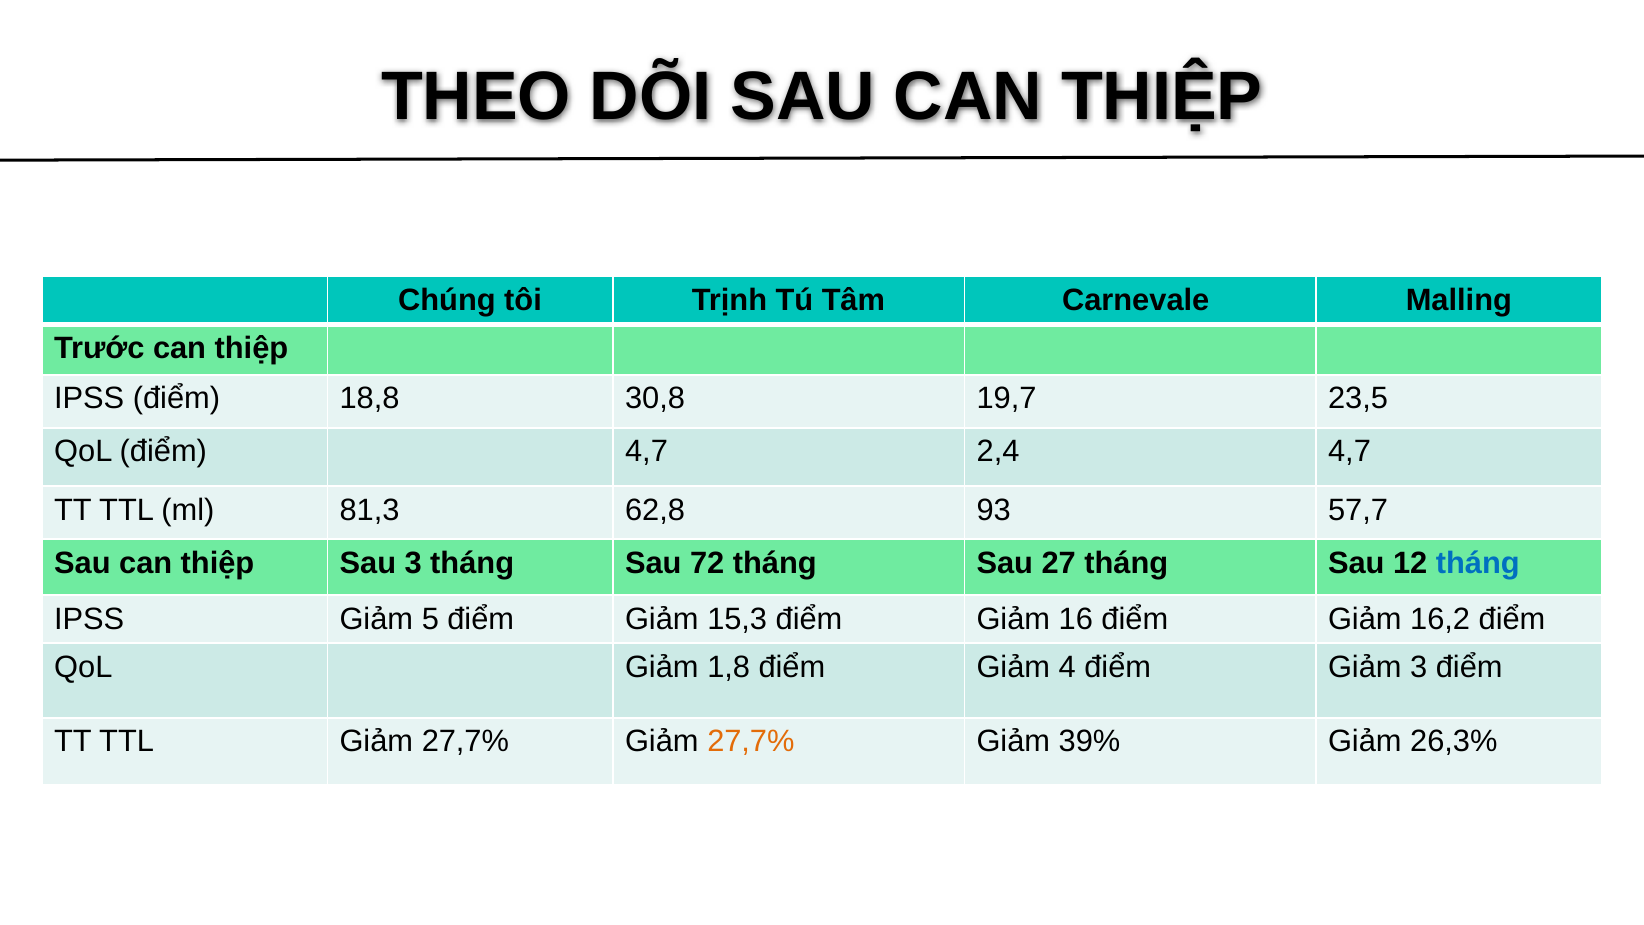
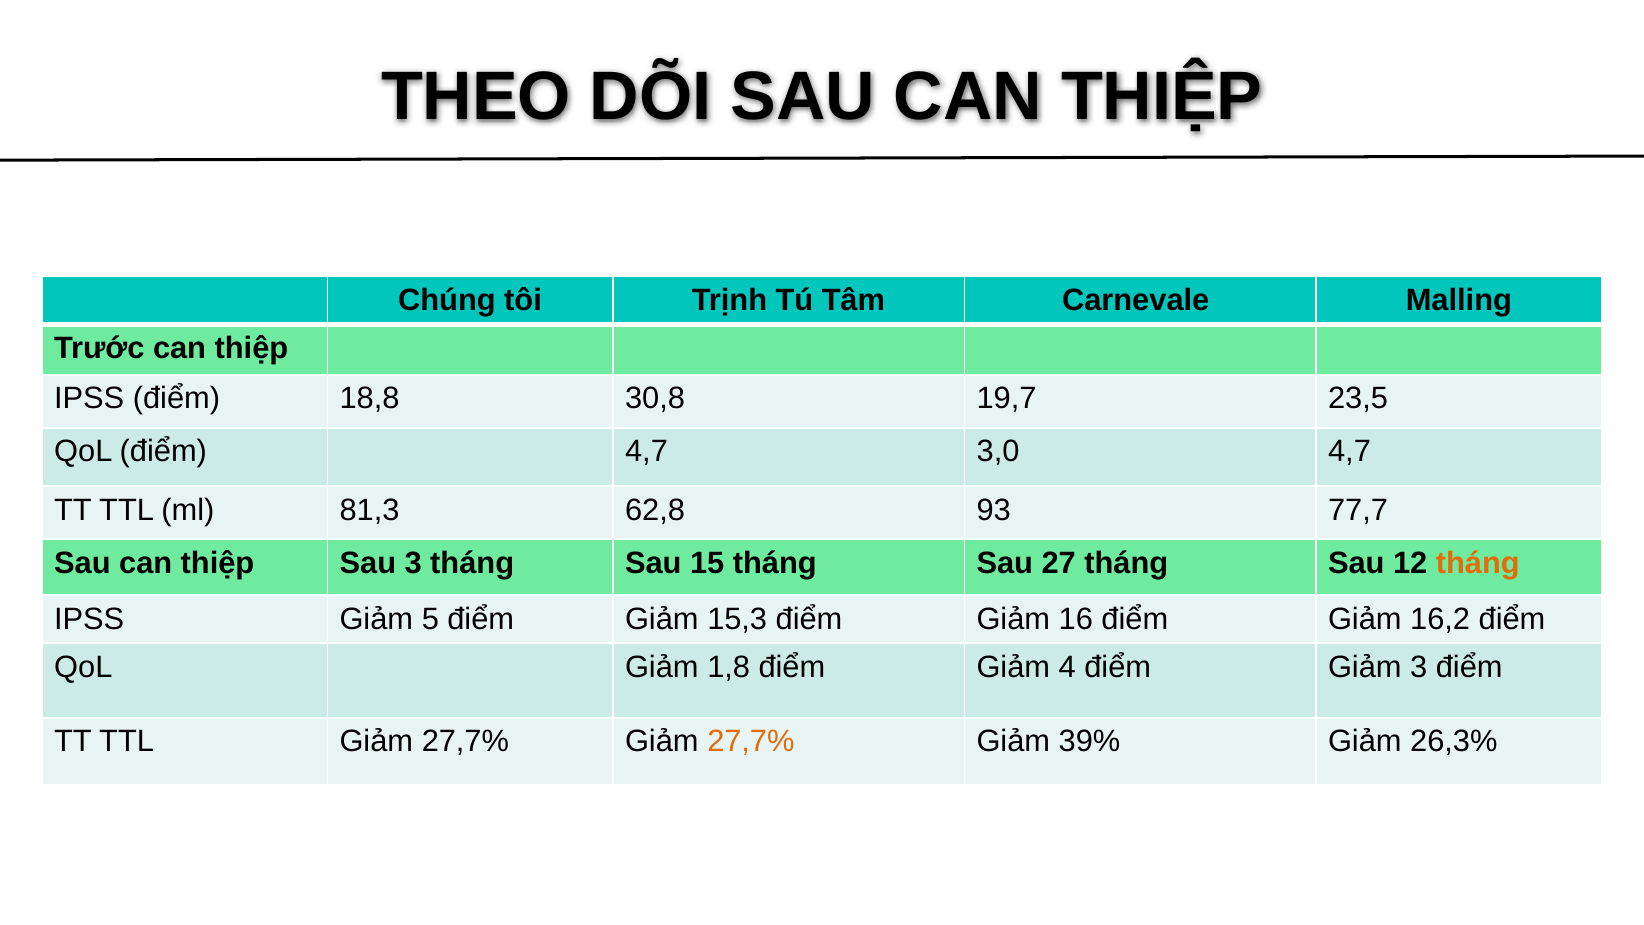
2,4: 2,4 -> 3,0
57,7: 57,7 -> 77,7
72: 72 -> 15
tháng at (1478, 563) colour: blue -> orange
